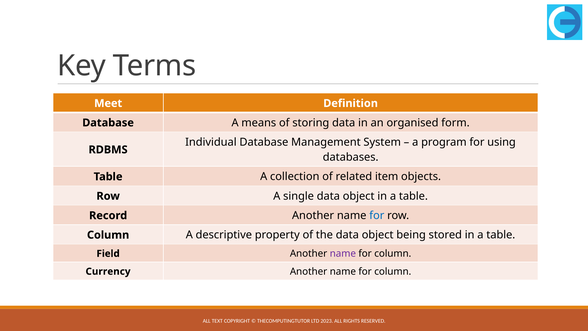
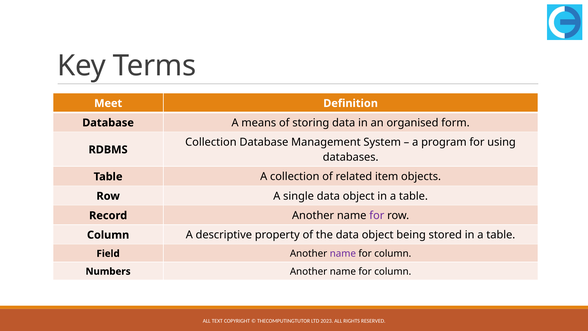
Individual at (211, 142): Individual -> Collection
for at (377, 215) colour: blue -> purple
Currency: Currency -> Numbers
